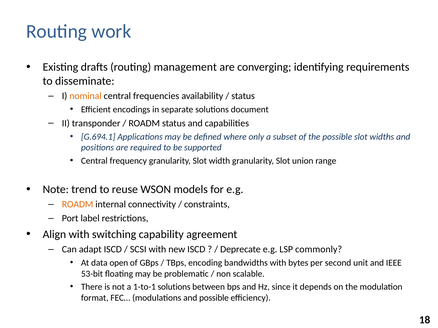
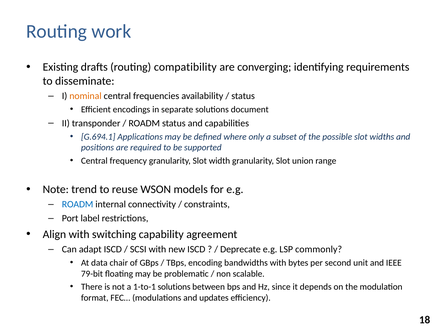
management: management -> compatibility
ROADM at (78, 205) colour: orange -> blue
open: open -> chair
53-bit: 53-bit -> 79-bit
and possible: possible -> updates
